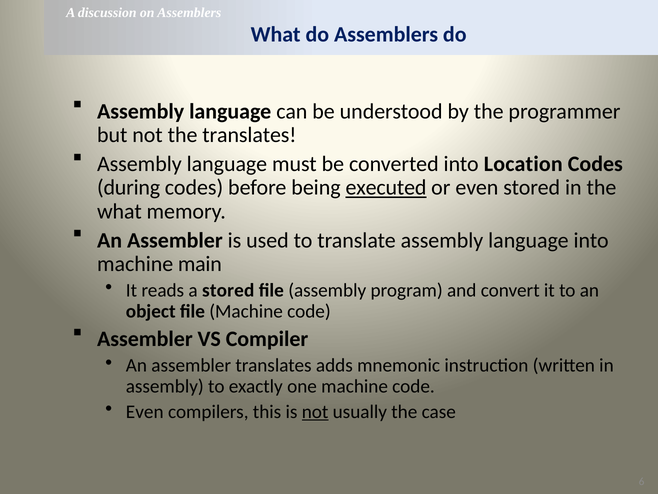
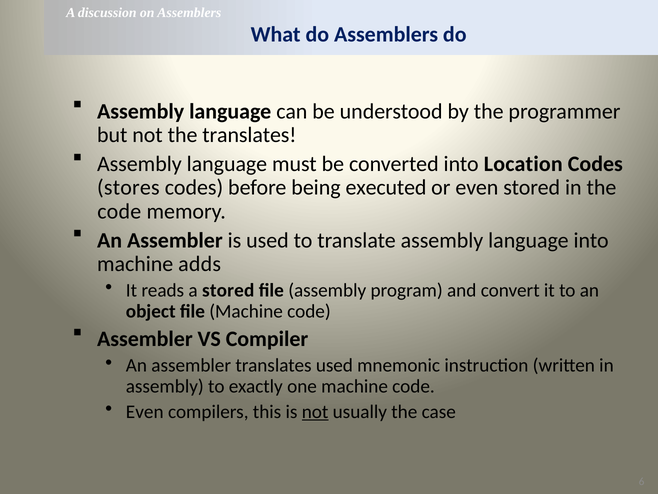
during: during -> stores
executed underline: present -> none
what at (119, 211): what -> code
main: main -> adds
translates adds: adds -> used
